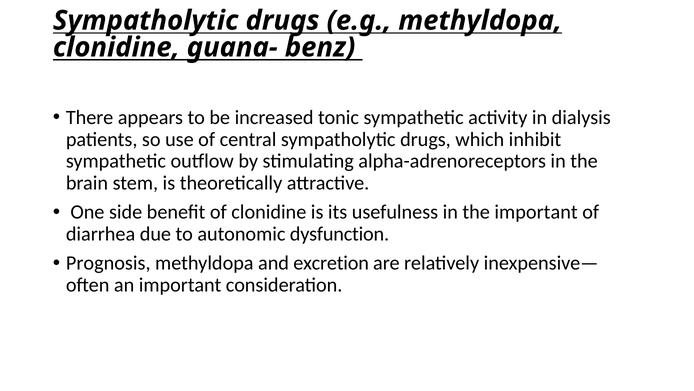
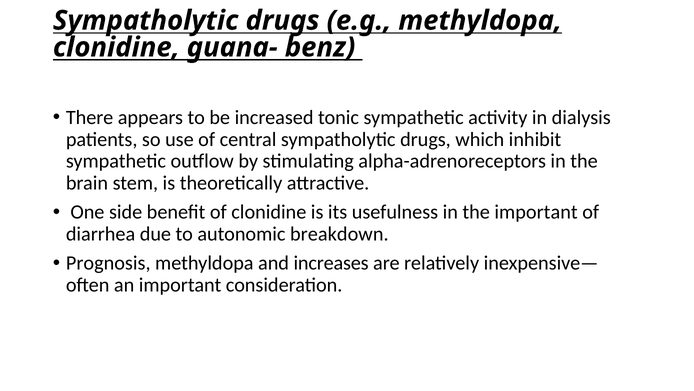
dysfunction: dysfunction -> breakdown
excretion: excretion -> increases
